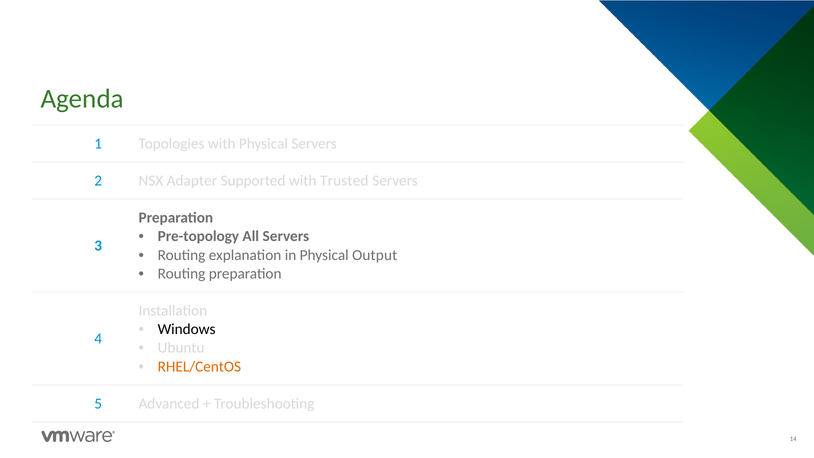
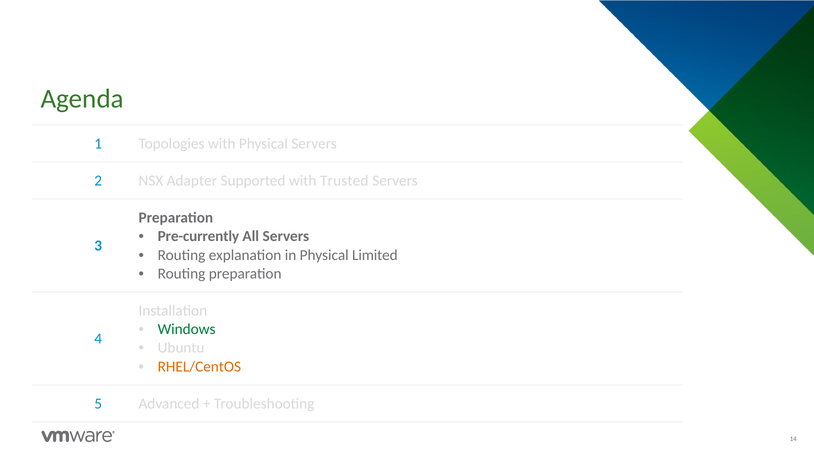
Pre-topology: Pre-topology -> Pre-currently
Output: Output -> Limited
Windows colour: black -> green
